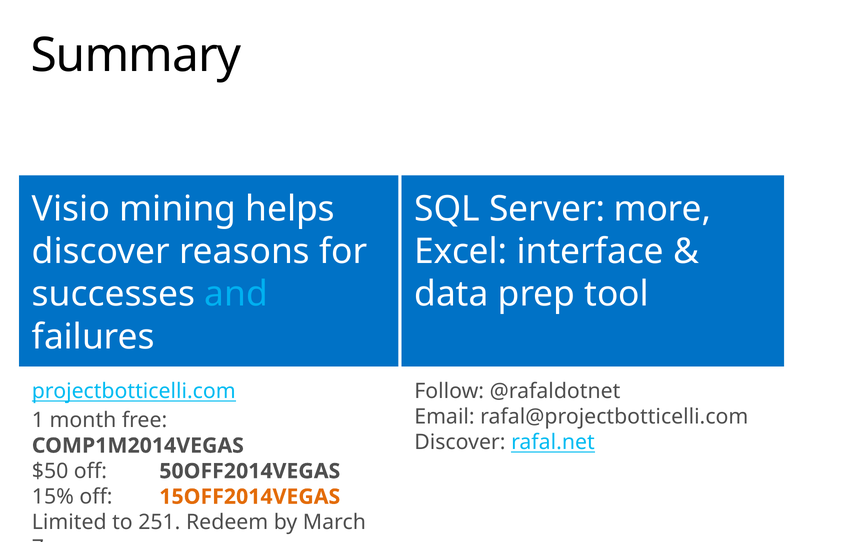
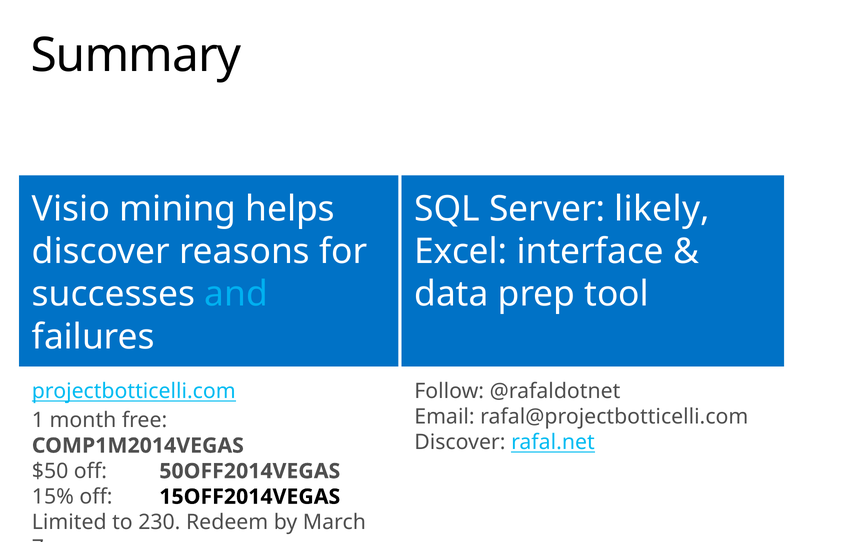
more: more -> likely
15OFF2014VEGAS colour: orange -> black
251: 251 -> 230
